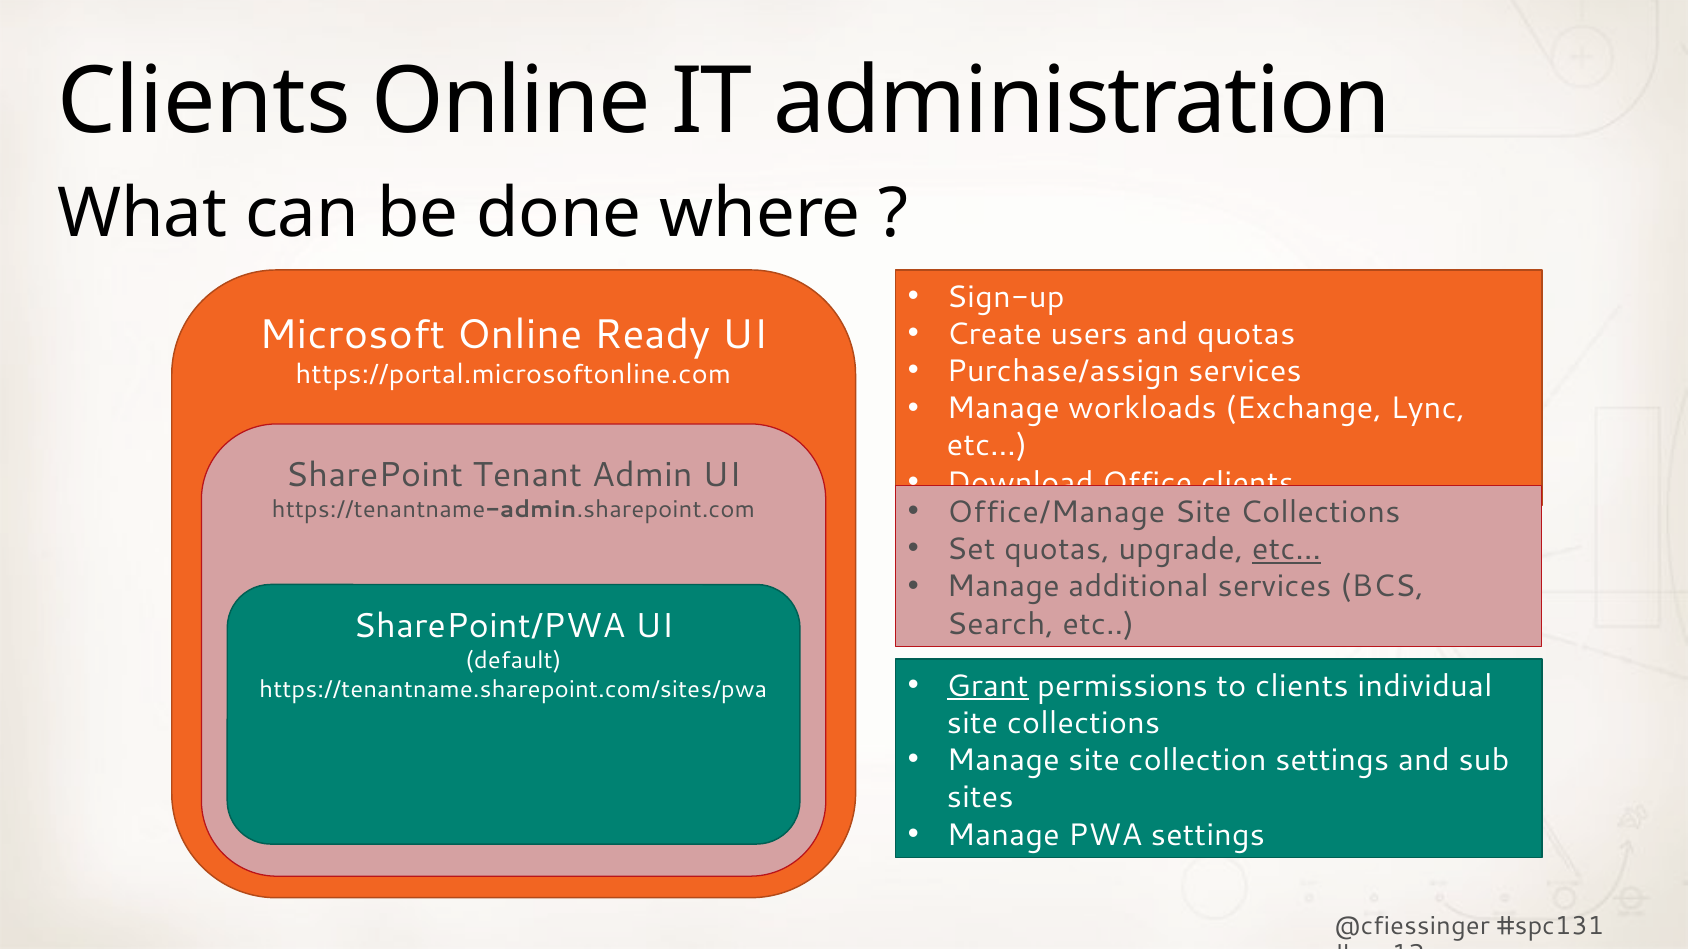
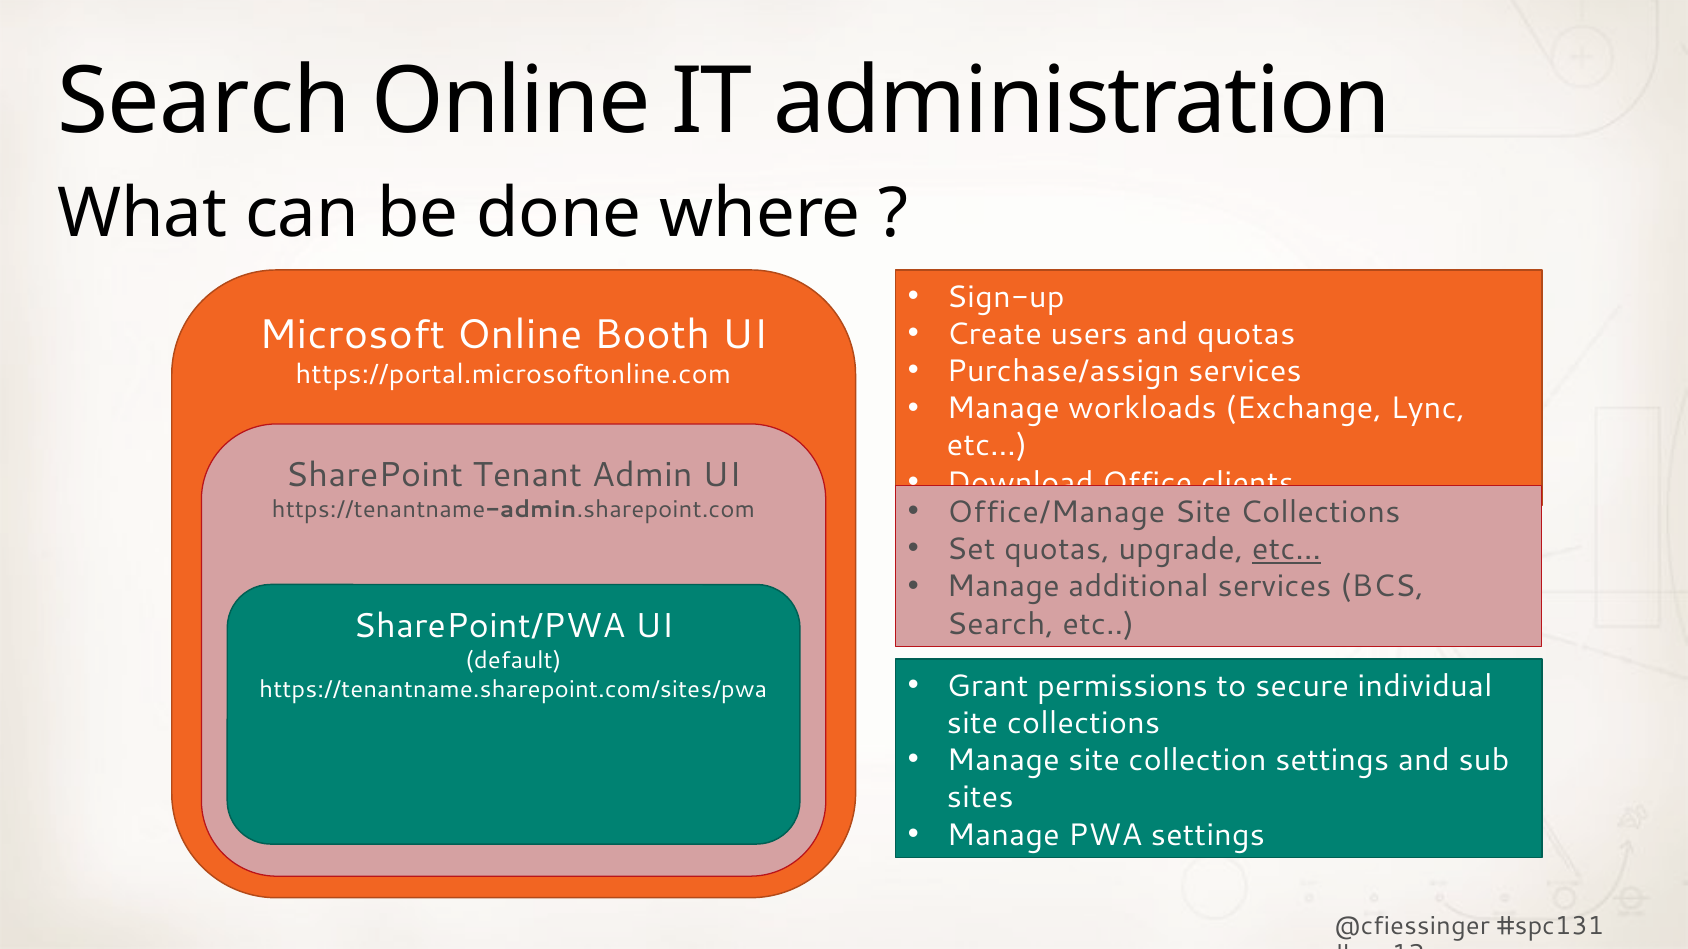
Clients at (204, 102): Clients -> Search
Ready: Ready -> Booth
Grant underline: present -> none
to clients: clients -> secure
